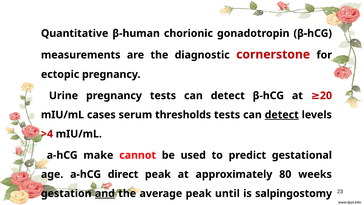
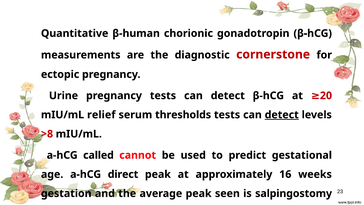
cases: cases -> relief
>4: >4 -> >8
make: make -> called
80: 80 -> 16
and underline: present -> none
until: until -> seen
